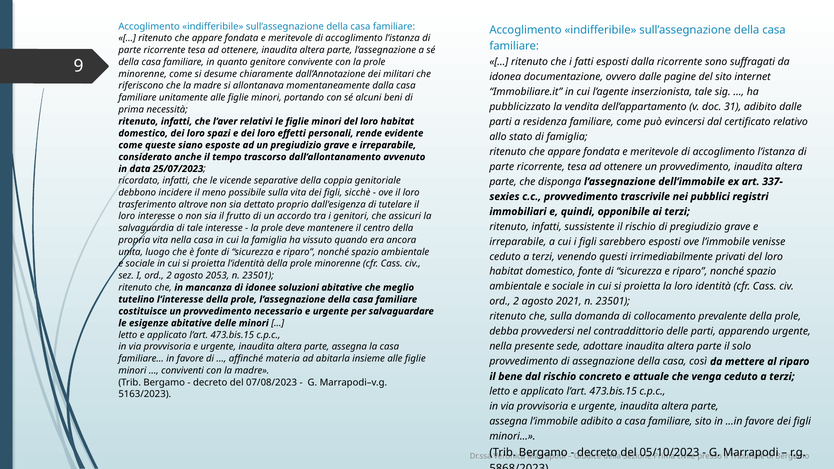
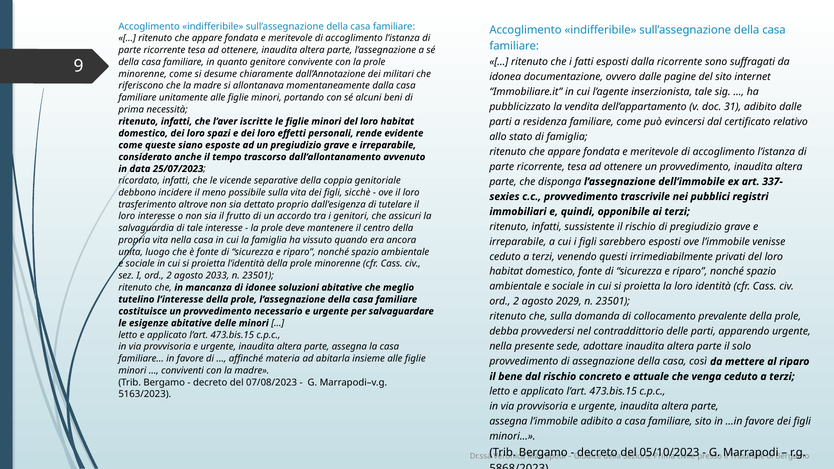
relativi: relativi -> iscritte
2053: 2053 -> 2033
2021: 2021 -> 2029
